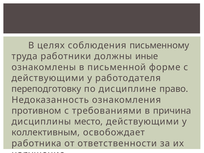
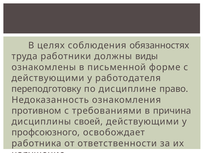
письменному: письменному -> обязанностях
иные: иные -> виды
место: место -> своей
коллективным: коллективным -> профсоюзного
